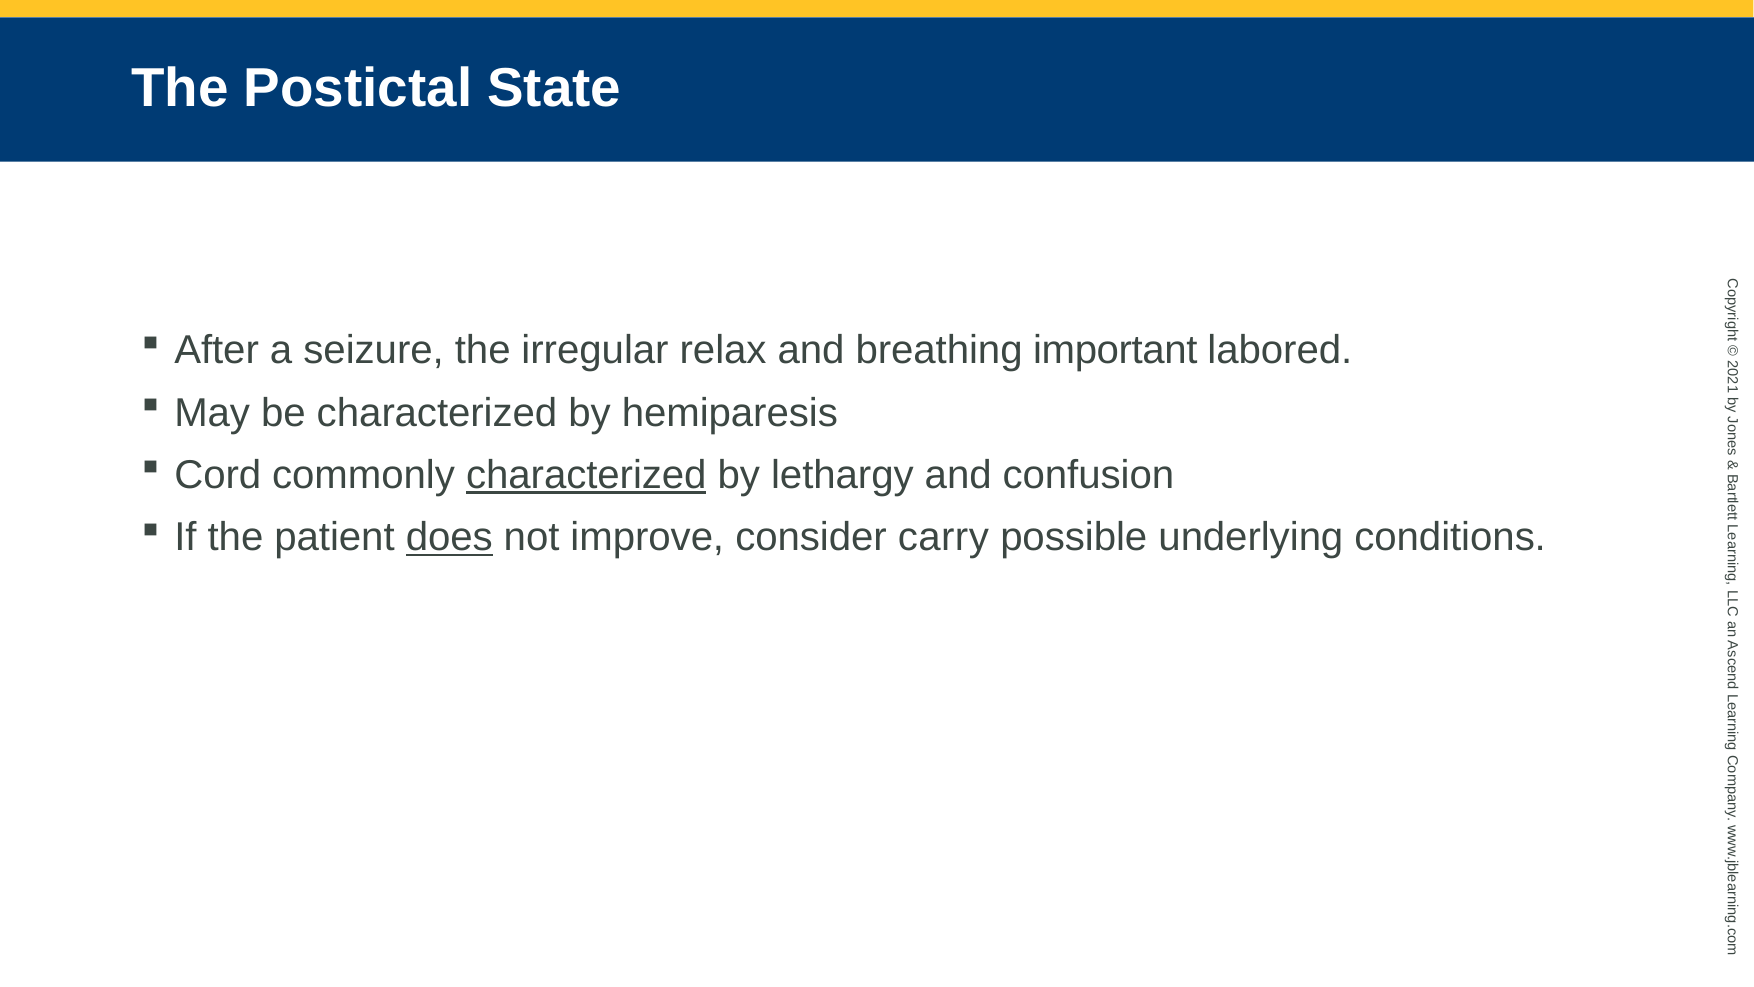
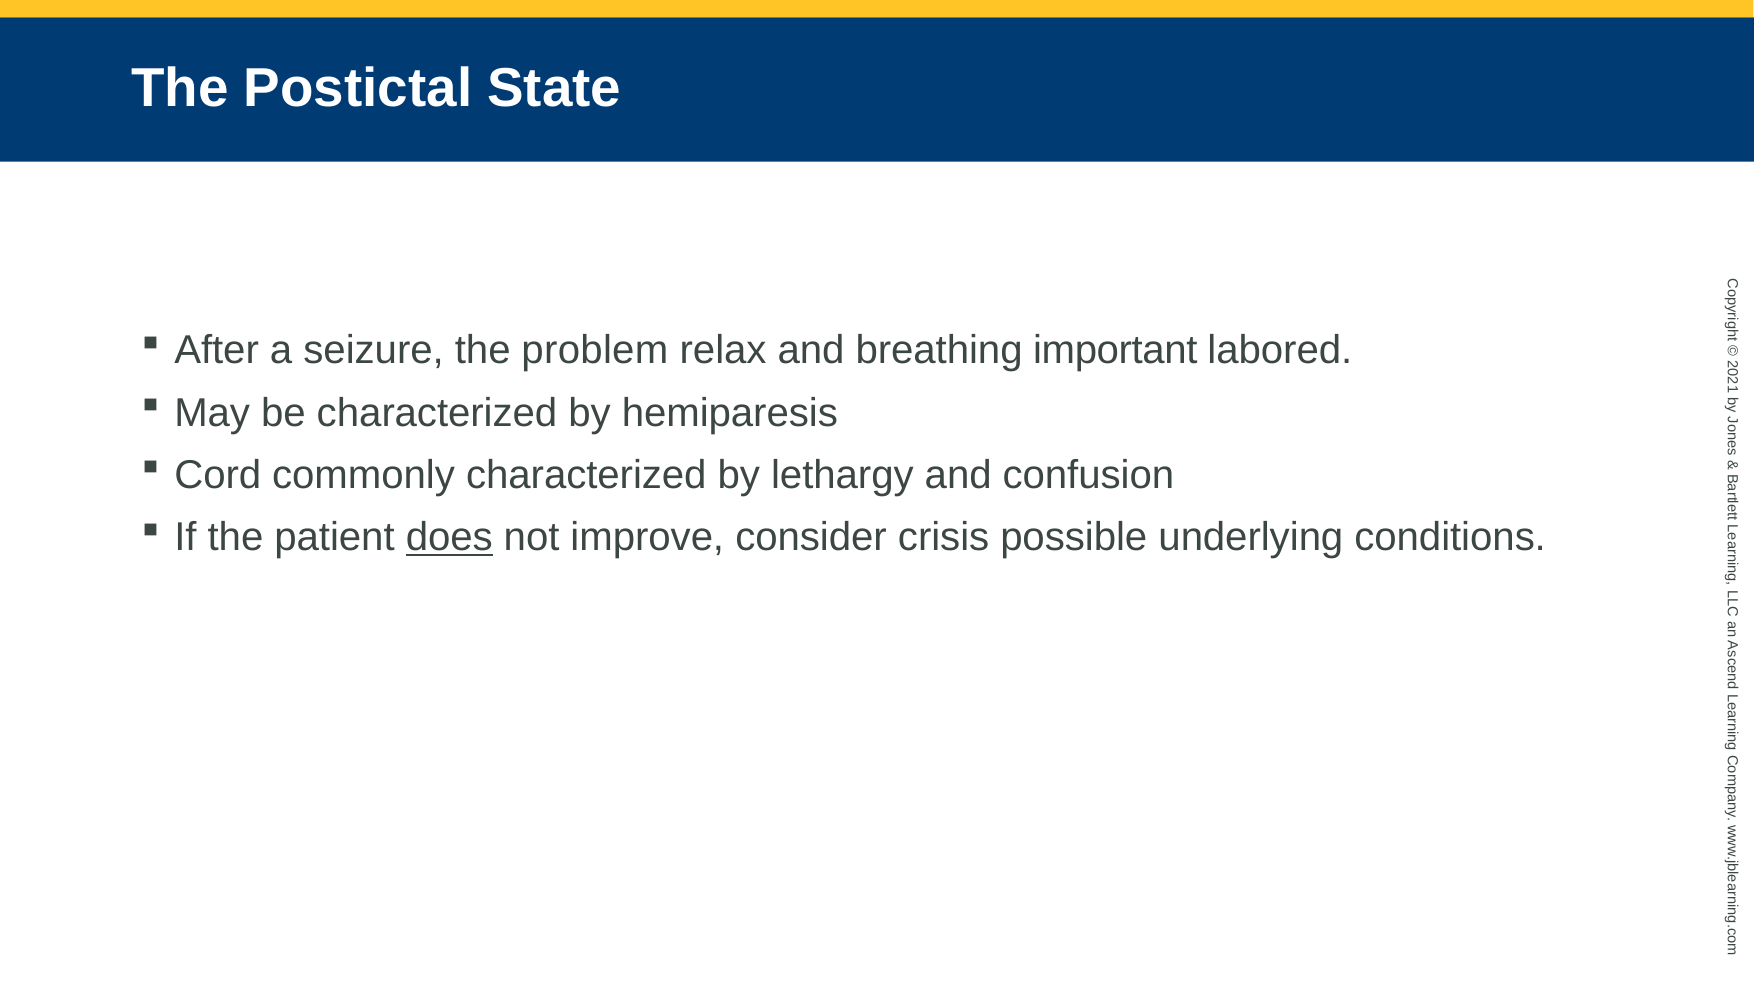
irregular: irregular -> problem
characterized at (586, 475) underline: present -> none
carry: carry -> crisis
